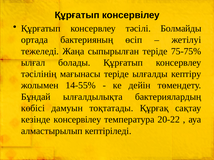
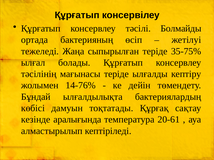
75-75%: 75-75% -> 35-75%
14-55%: 14-55% -> 14-76%
кезінде консервілеу: консервілеу -> аралығында
20-22: 20-22 -> 20-61
